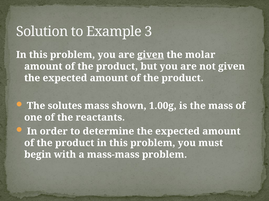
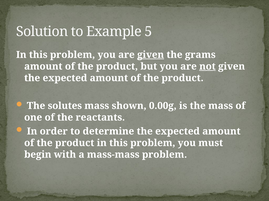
3: 3 -> 5
molar: molar -> grams
not underline: none -> present
1.00g: 1.00g -> 0.00g
